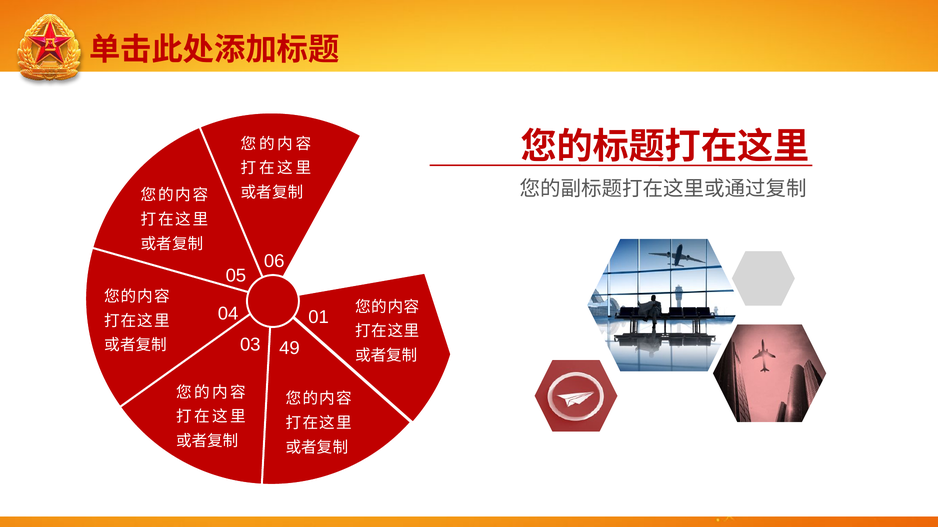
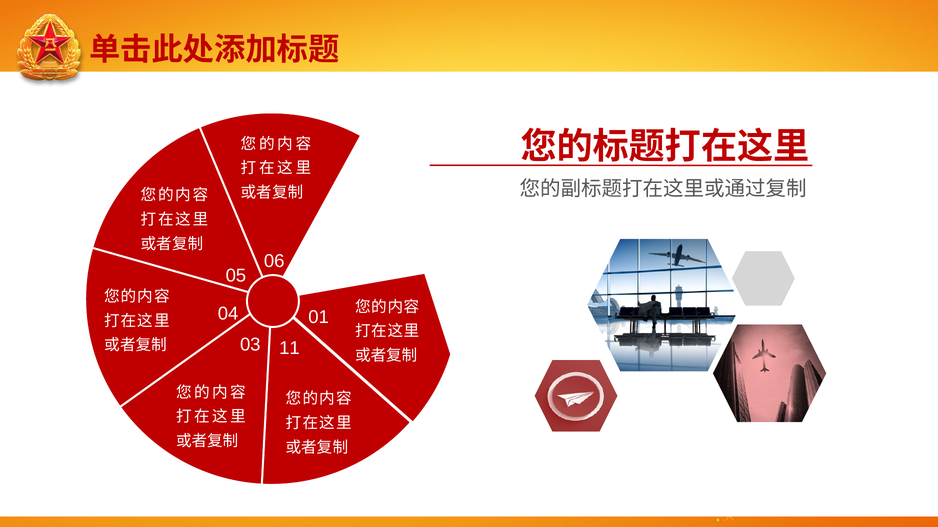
49: 49 -> 11
